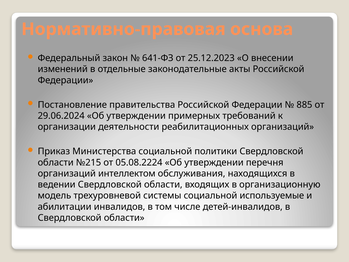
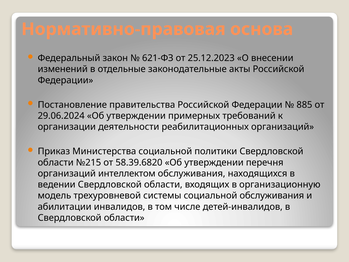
641-ФЗ: 641-ФЗ -> 621-ФЗ
05.08.2224: 05.08.2224 -> 58.39.6820
социальной используемые: используемые -> обслуживания
